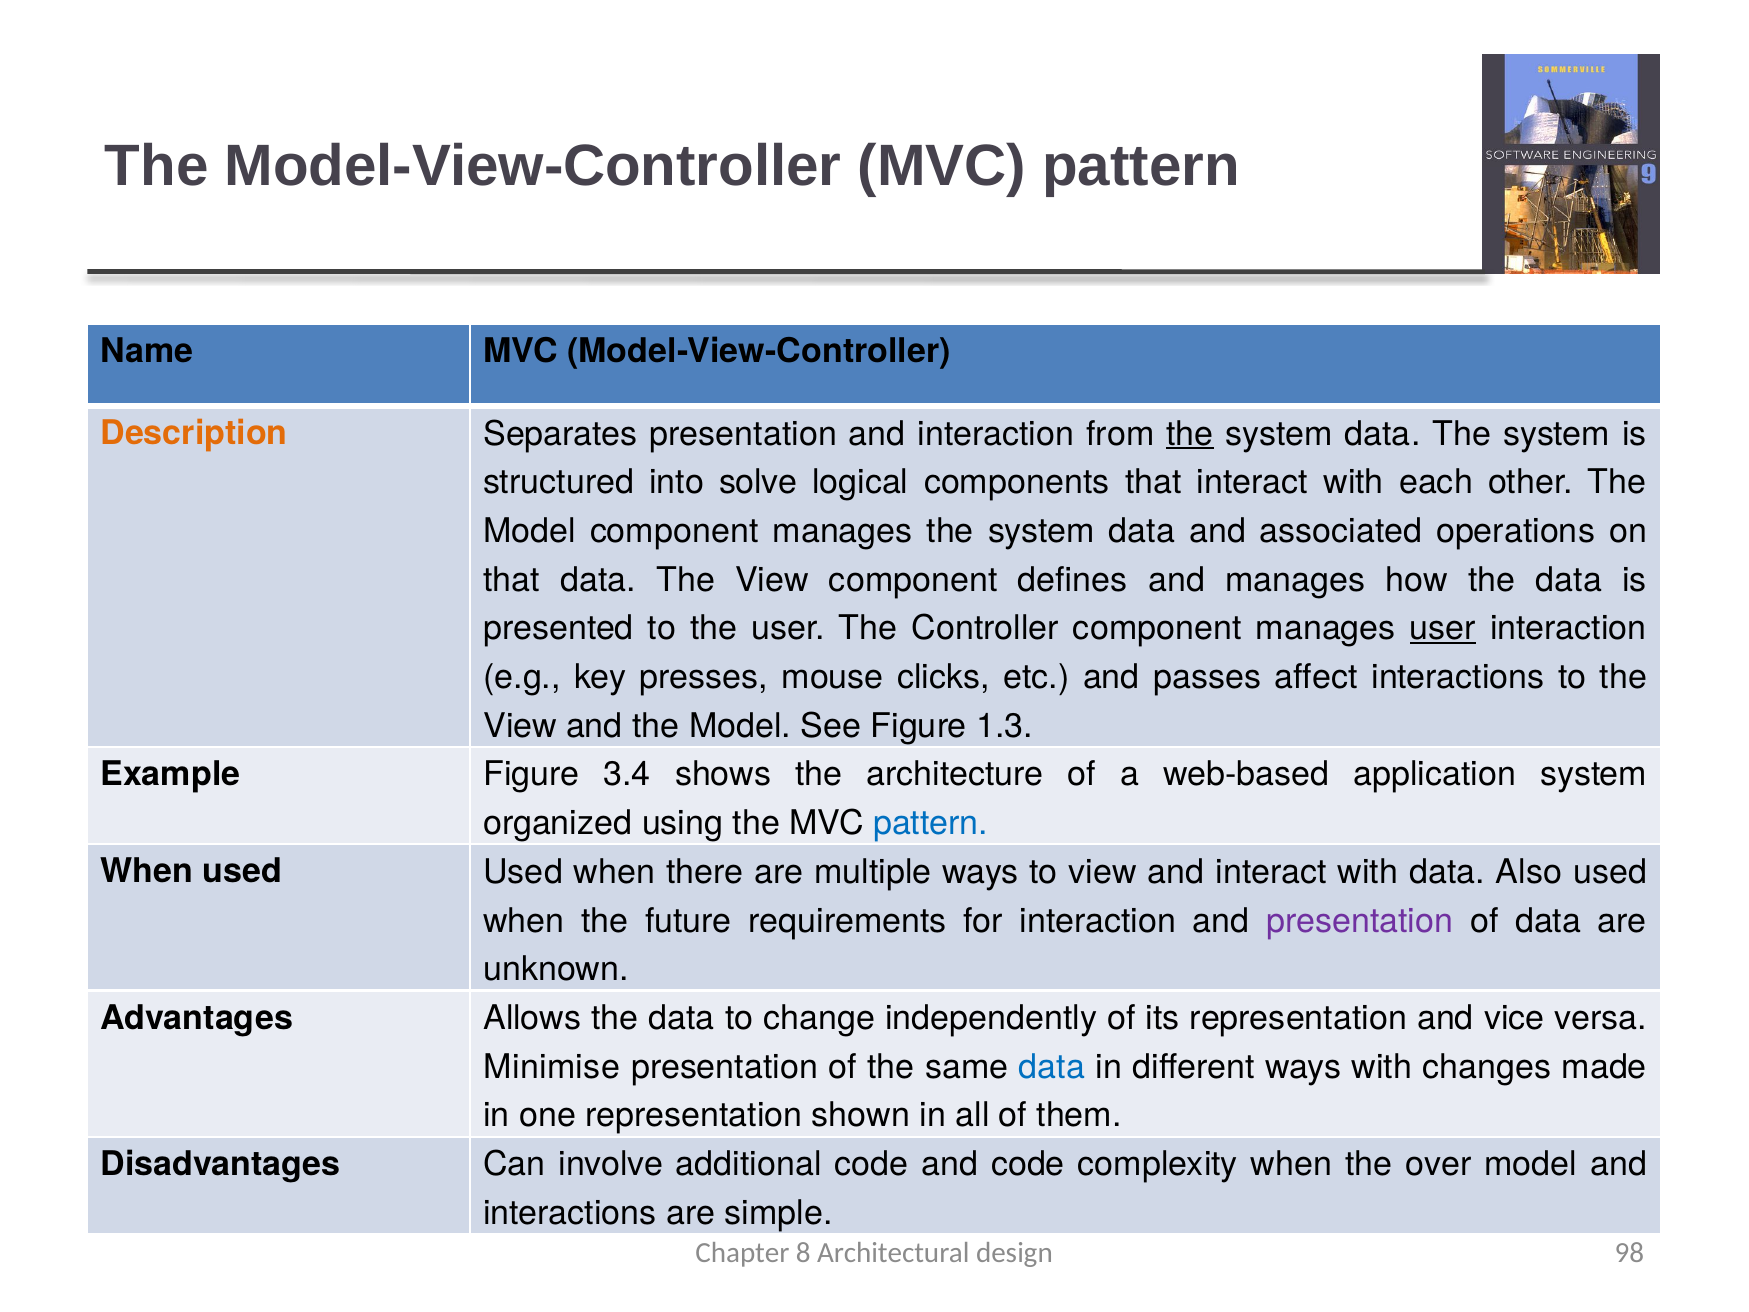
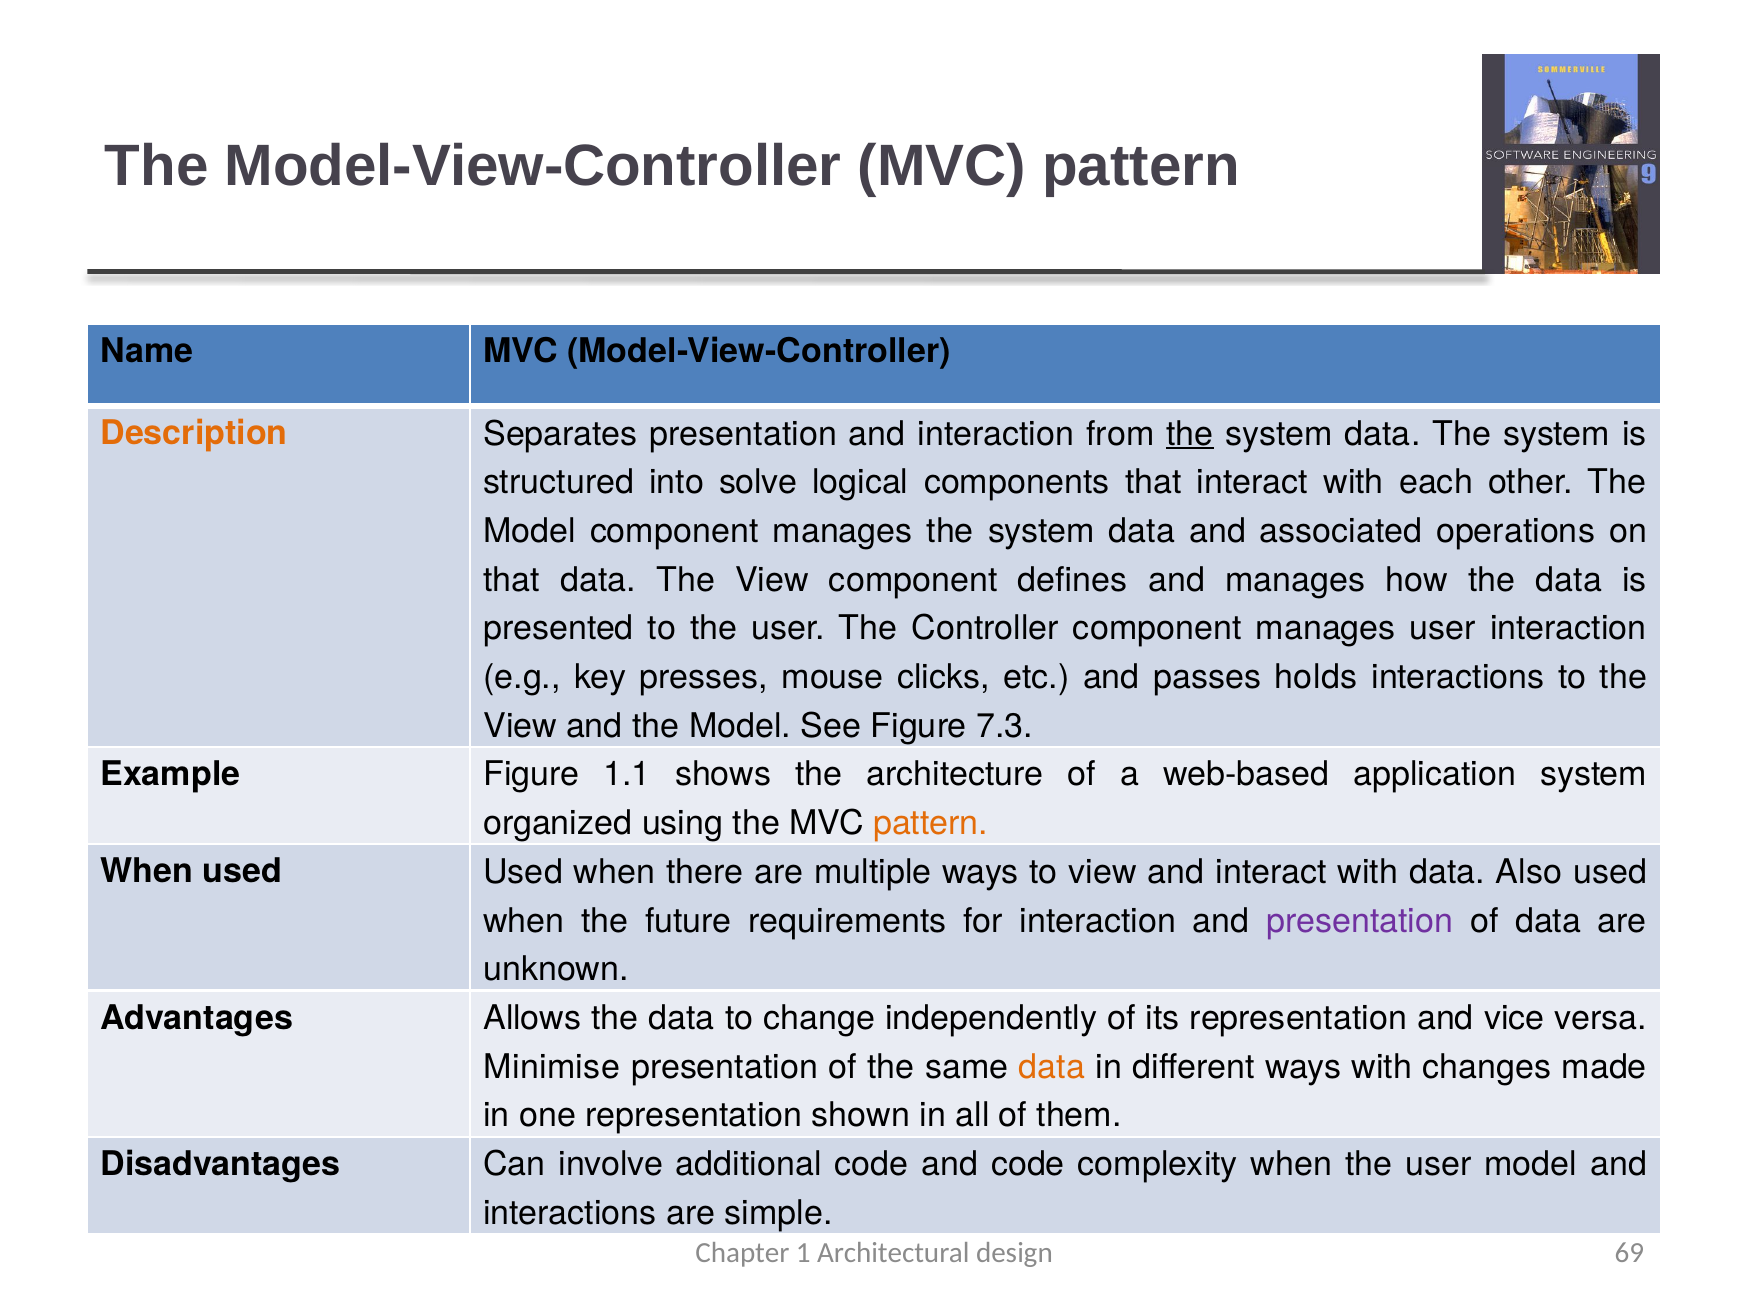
user at (1443, 628) underline: present -> none
affect: affect -> holds
1.3: 1.3 -> 7.3
3.4: 3.4 -> 1.1
pattern at (931, 823) colour: blue -> orange
data at (1052, 1067) colour: blue -> orange
when the over: over -> user
8: 8 -> 1
98: 98 -> 69
